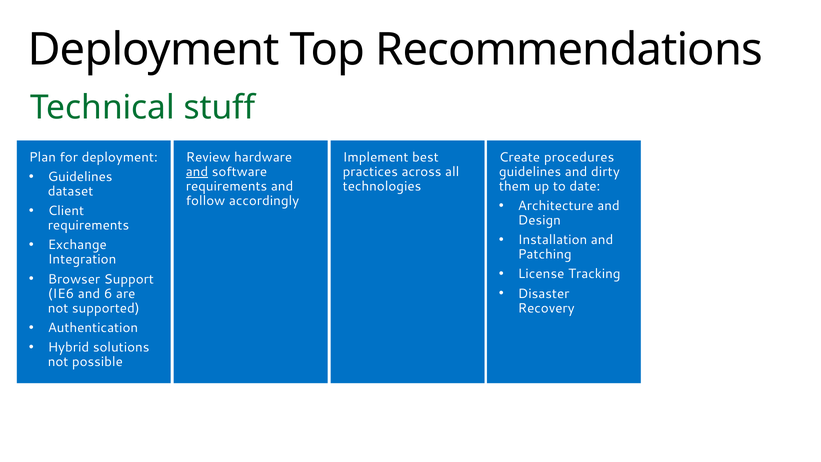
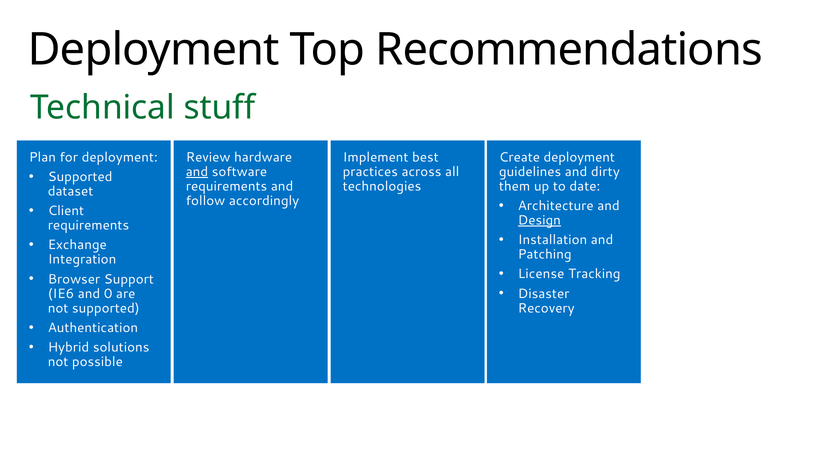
Create procedures: procedures -> deployment
Guidelines at (80, 177): Guidelines -> Supported
Design underline: none -> present
6: 6 -> 0
